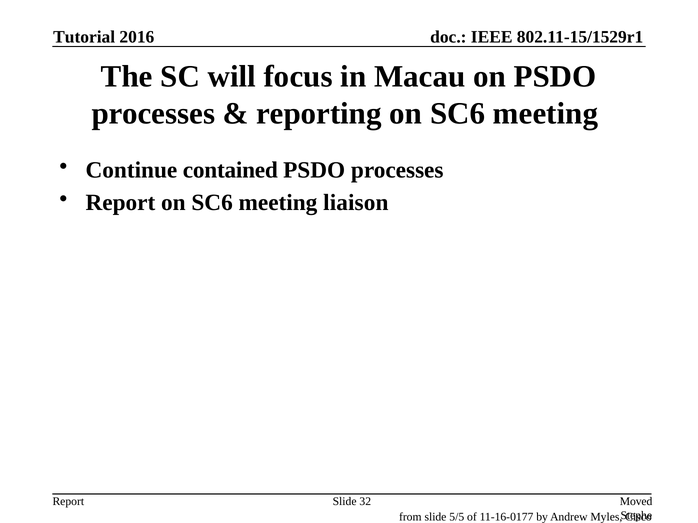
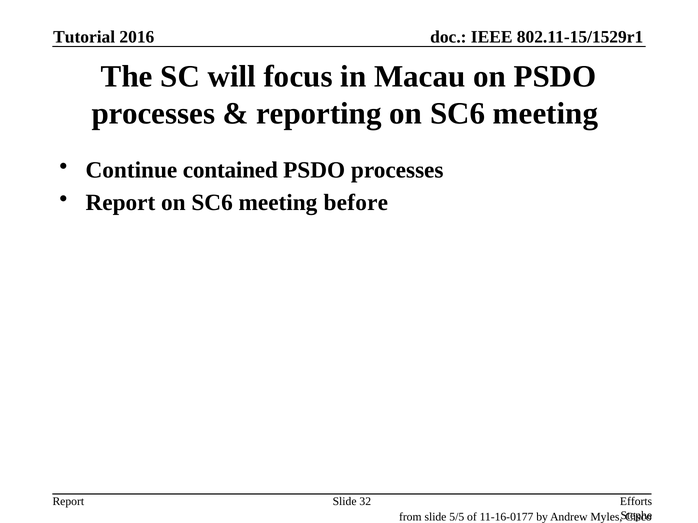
liaison: liaison -> before
Moved: Moved -> Efforts
